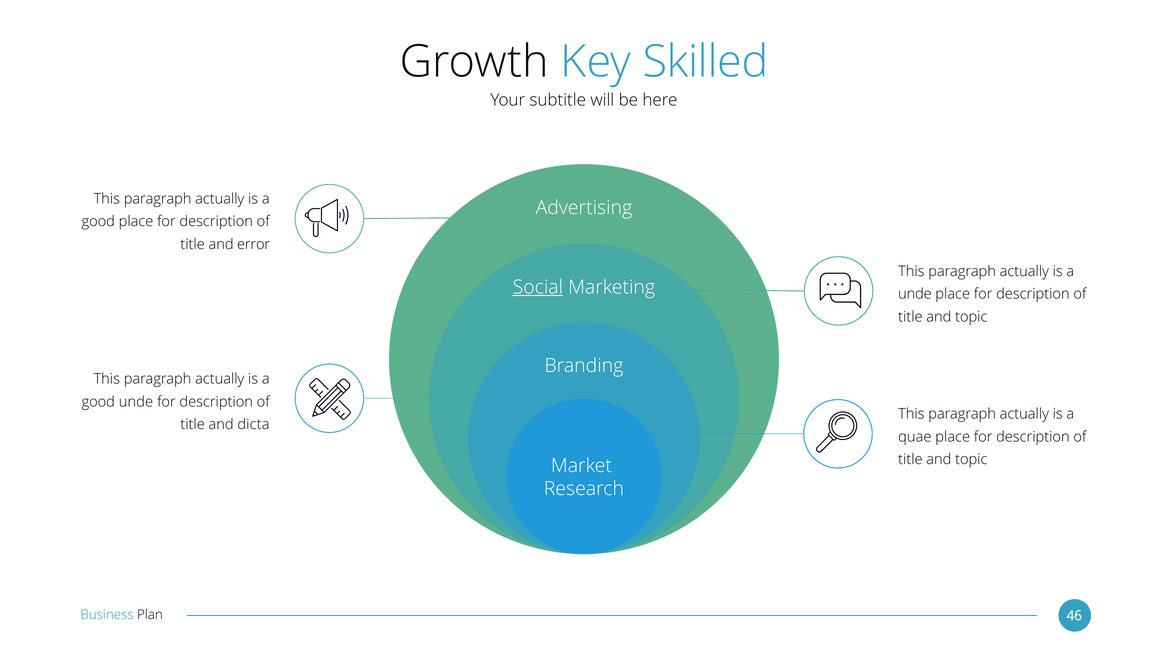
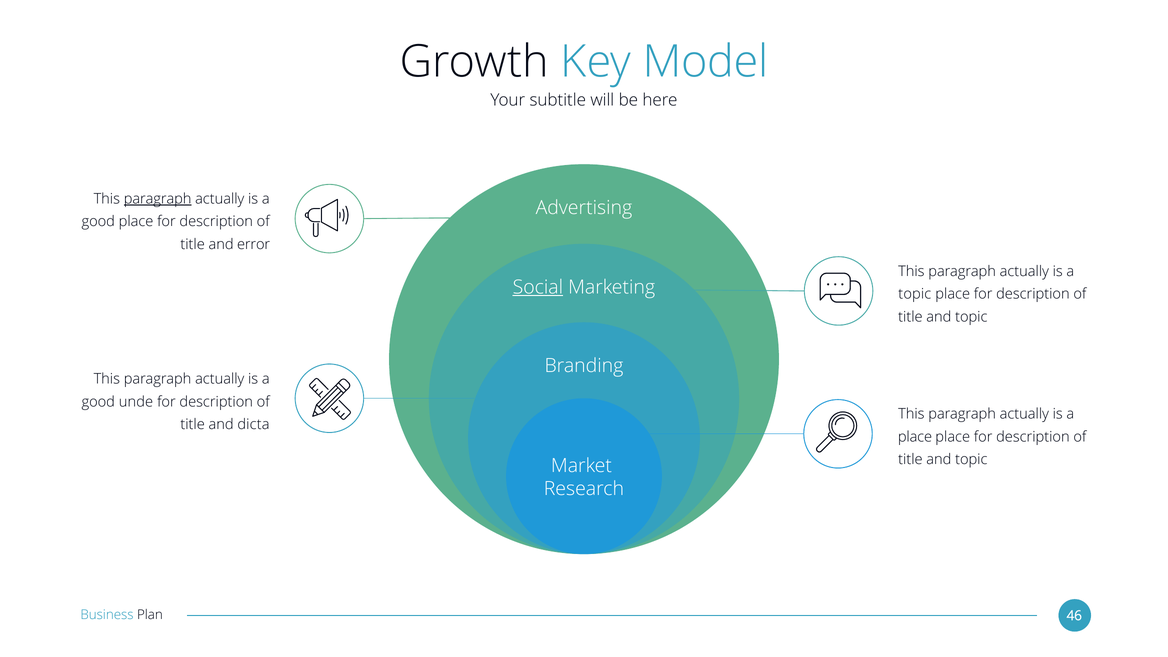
Skilled: Skilled -> Model
paragraph at (158, 199) underline: none -> present
unde at (915, 294): unde -> topic
quae at (915, 437): quae -> place
